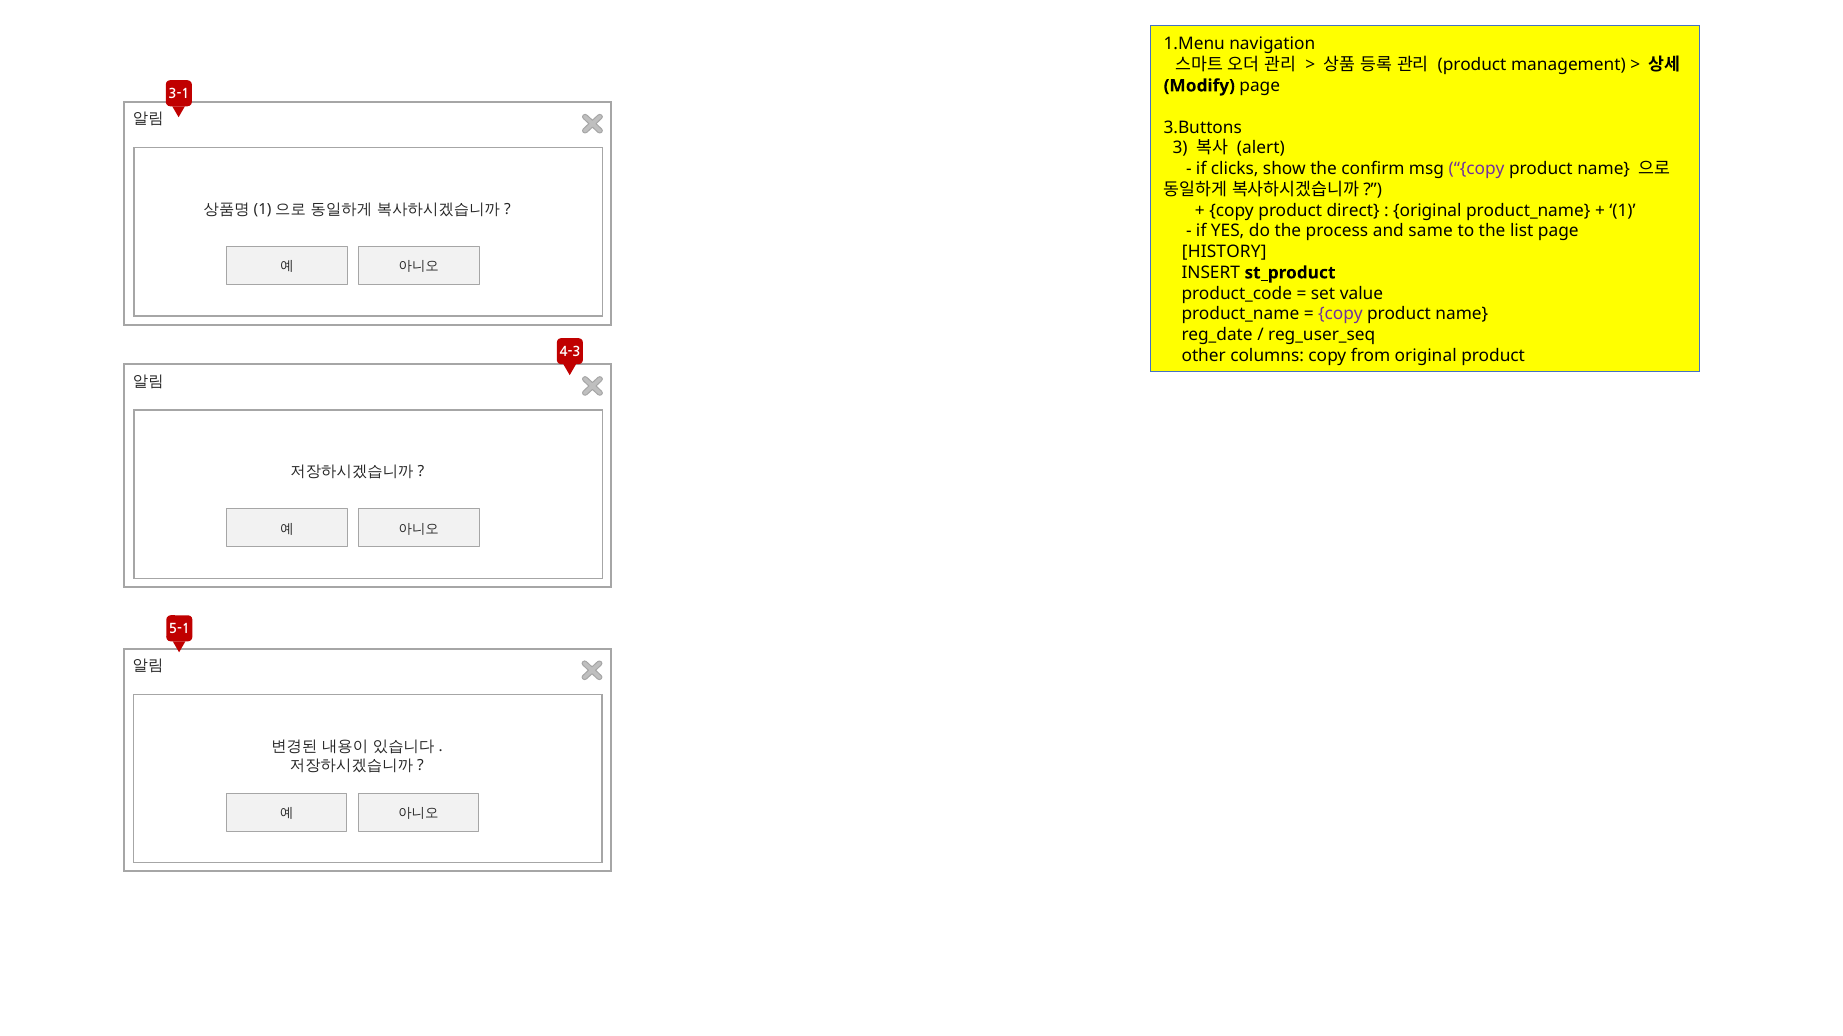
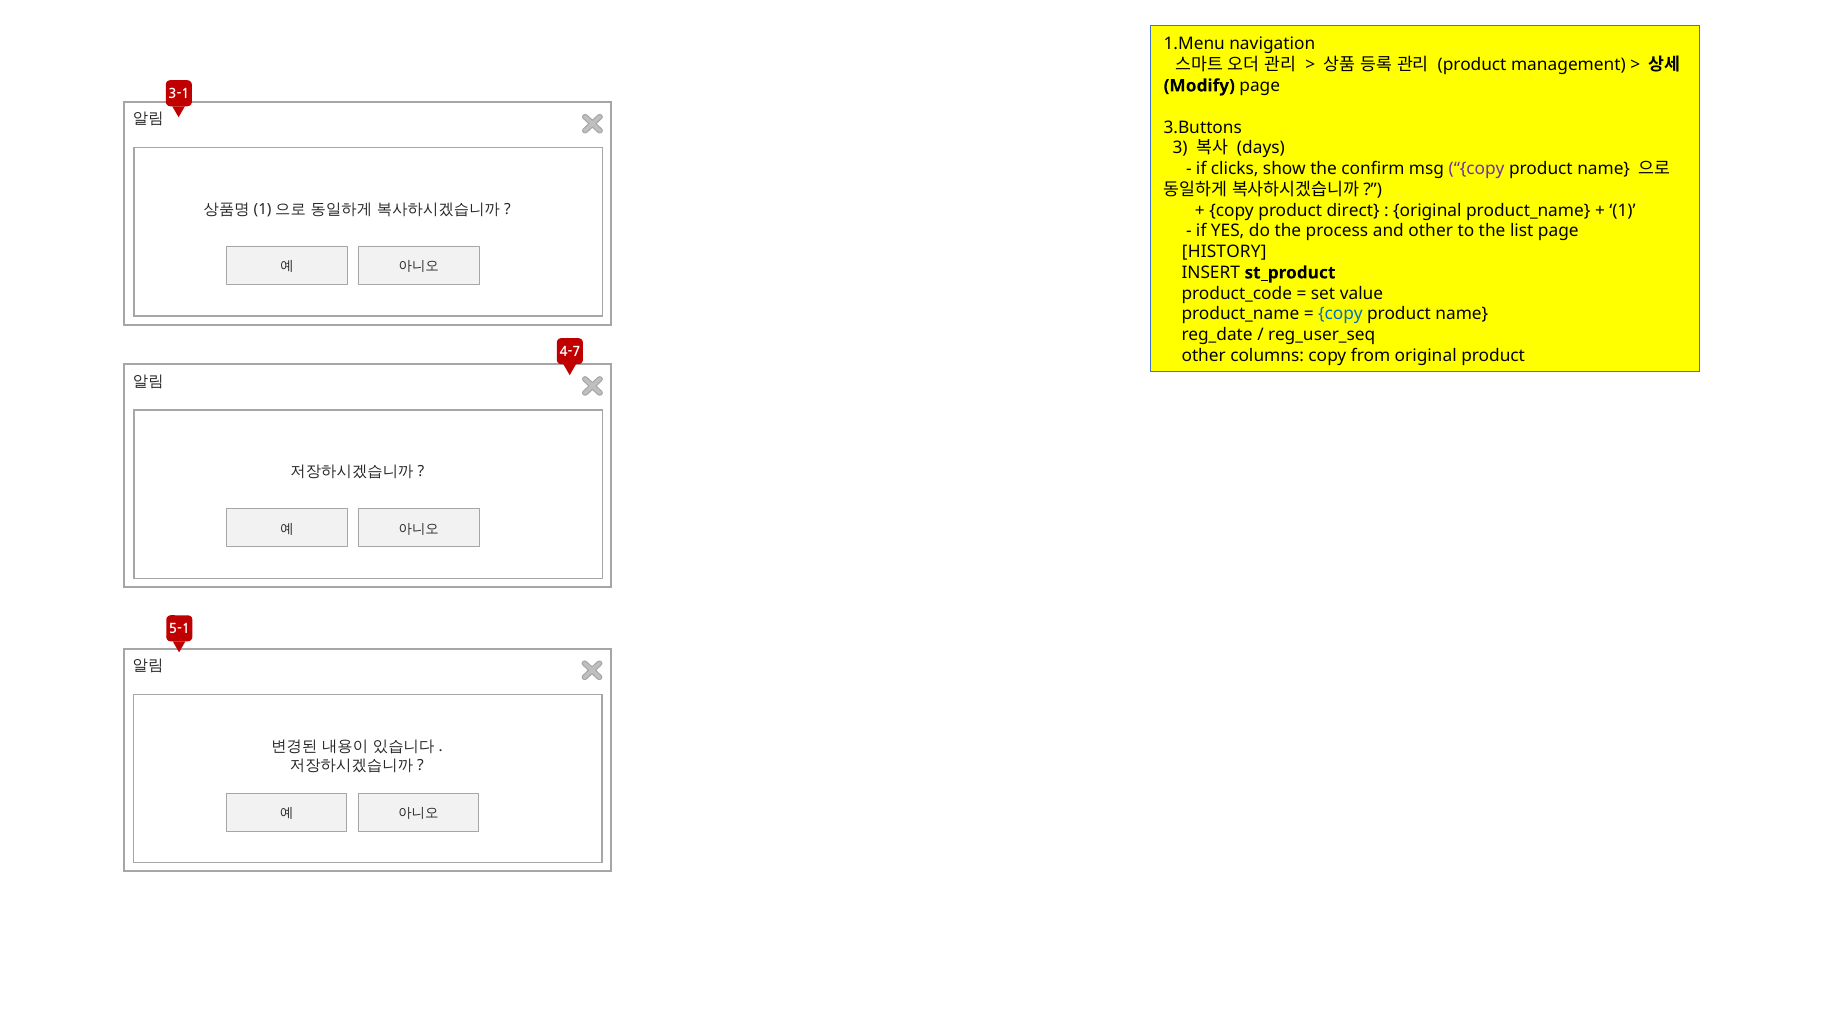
alert: alert -> days
and same: same -> other
copy at (1340, 314) colour: purple -> blue
4-3: 4-3 -> 4-7
